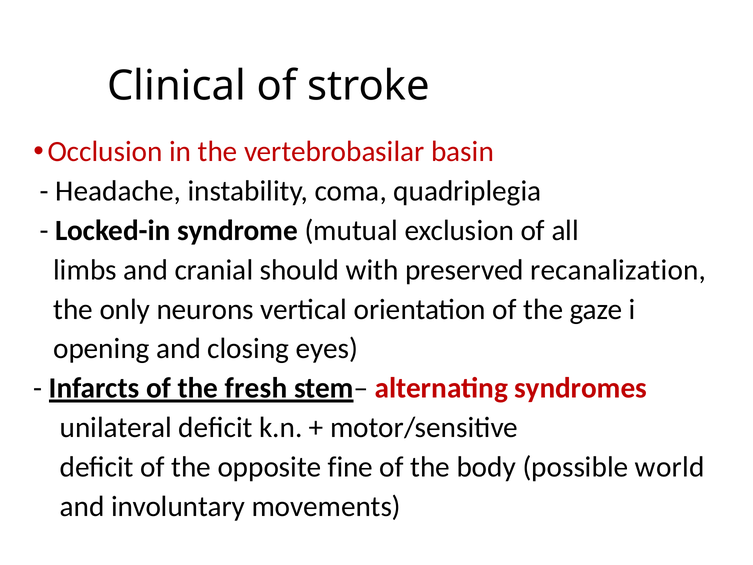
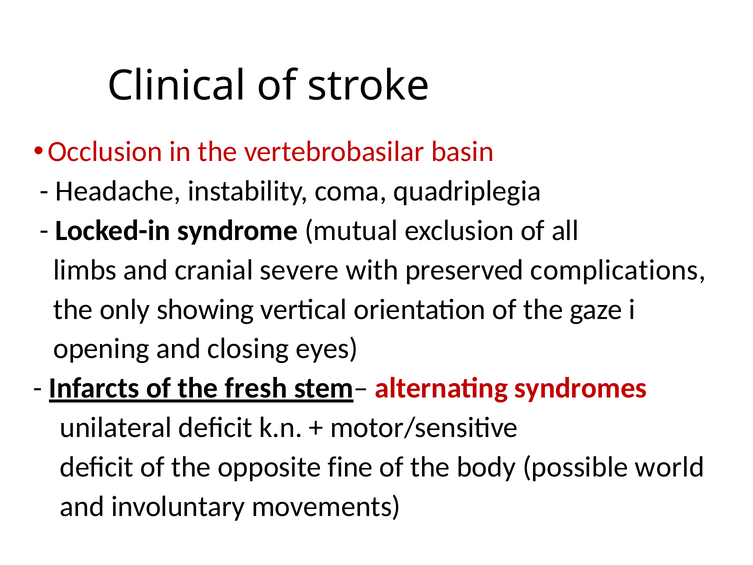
should: should -> severe
recanalization: recanalization -> complications
neurons: neurons -> showing
